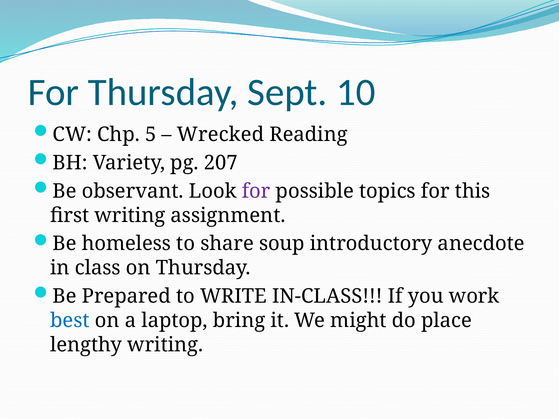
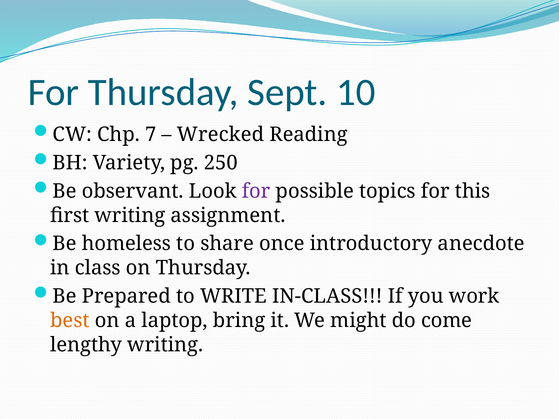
5: 5 -> 7
207: 207 -> 250
soup: soup -> once
best colour: blue -> orange
place: place -> come
